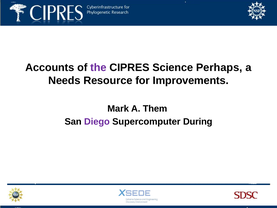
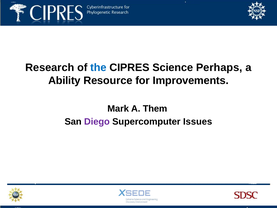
Accounts: Accounts -> Research
the colour: purple -> blue
Needs: Needs -> Ability
During: During -> Issues
